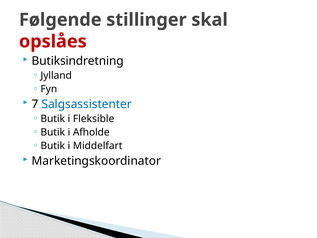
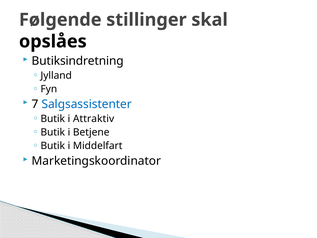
opslåes colour: red -> black
Fleksible: Fleksible -> Attraktiv
Afholde: Afholde -> Betjene
